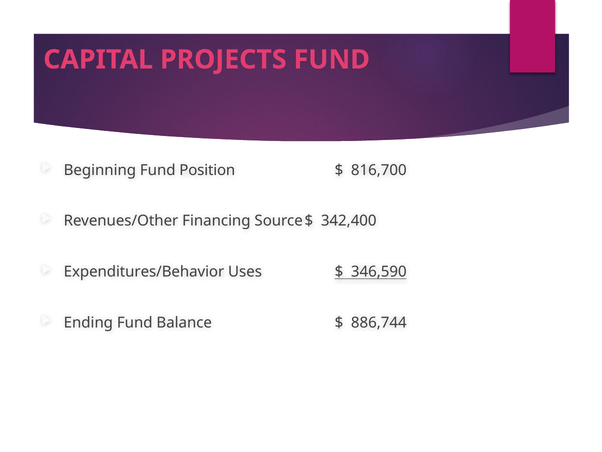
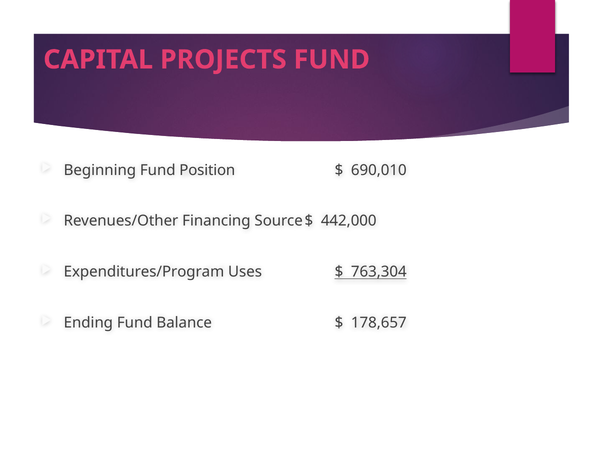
816,700: 816,700 -> 690,010
342,400: 342,400 -> 442,000
Expenditures/Behavior: Expenditures/Behavior -> Expenditures/Program
346,590: 346,590 -> 763,304
886,744: 886,744 -> 178,657
